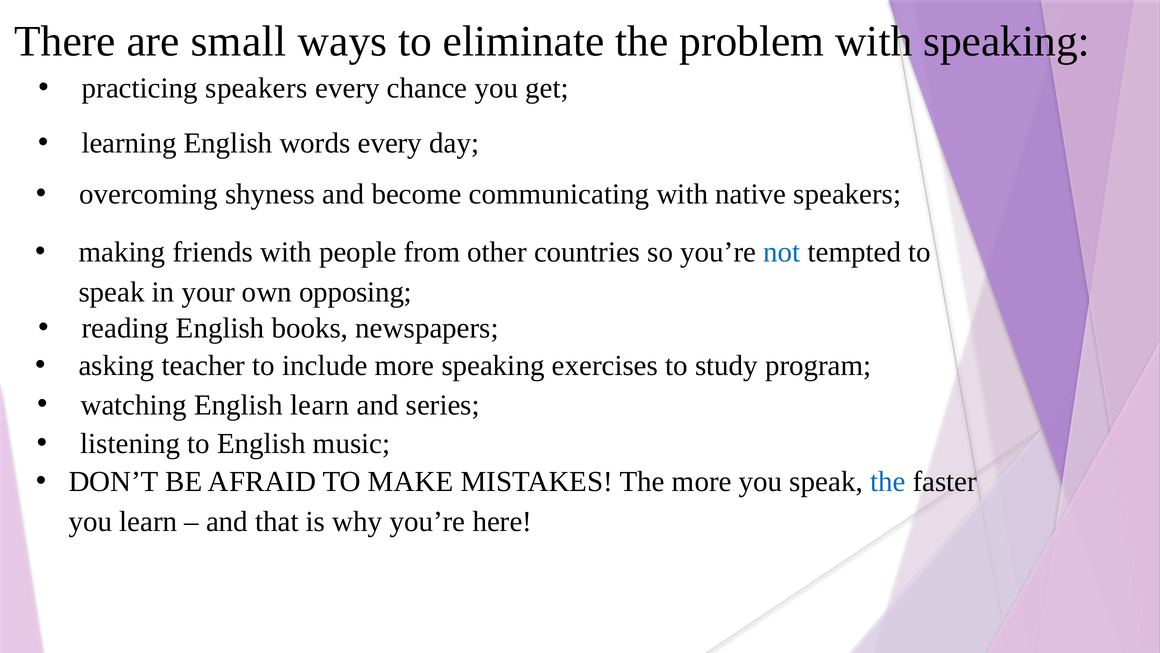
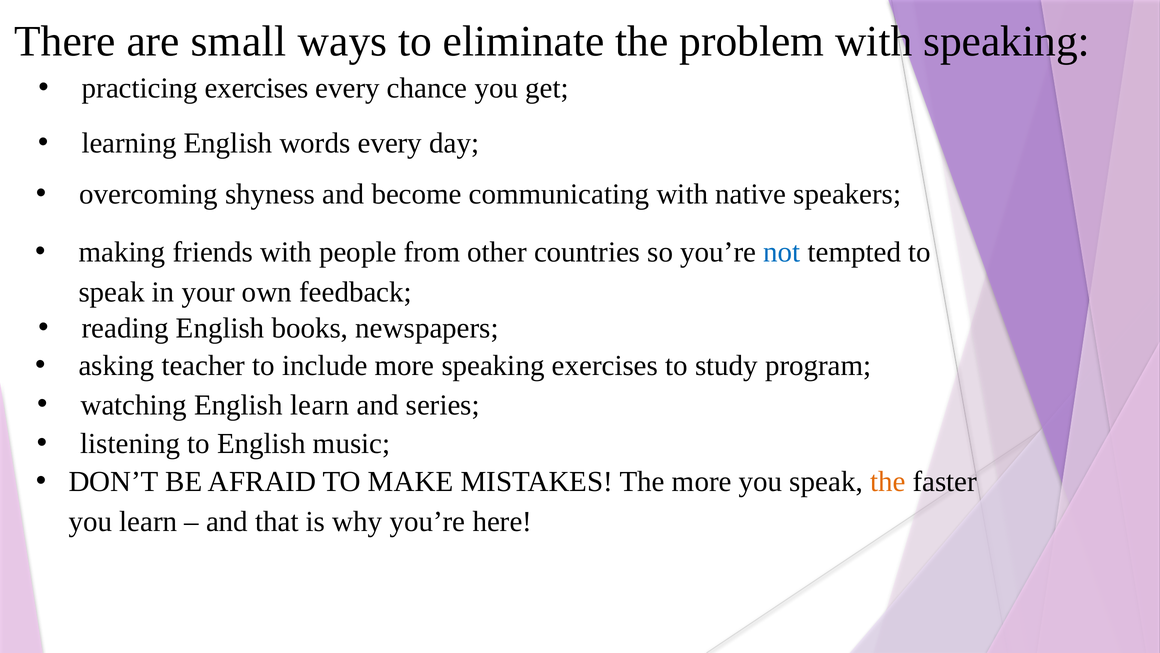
practicing speakers: speakers -> exercises
opposing: opposing -> feedback
the at (888, 481) colour: blue -> orange
